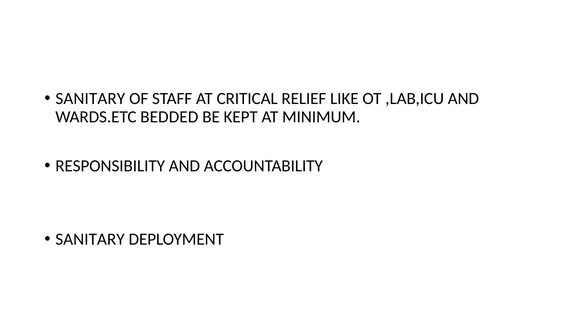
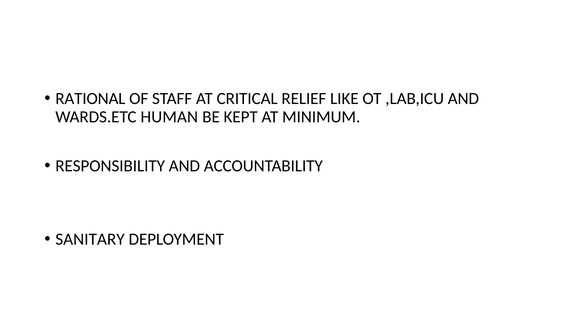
SANITARY at (90, 99): SANITARY -> RATIONAL
BEDDED: BEDDED -> HUMAN
